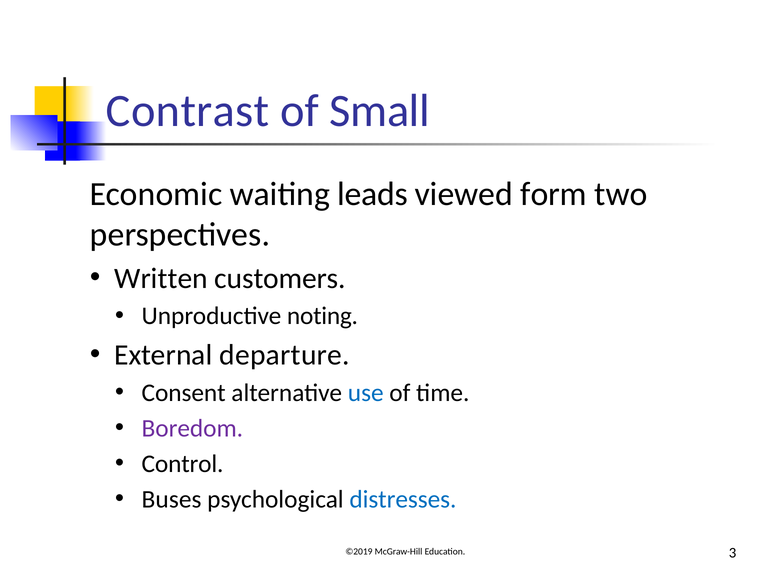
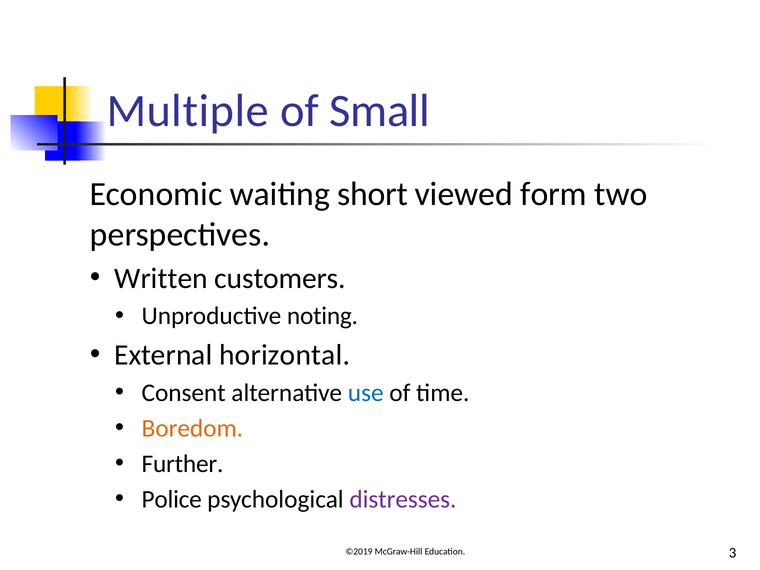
Contrast: Contrast -> Multiple
leads: leads -> short
departure: departure -> horizontal
Boredom colour: purple -> orange
Control: Control -> Further
Buses: Buses -> Police
distresses colour: blue -> purple
